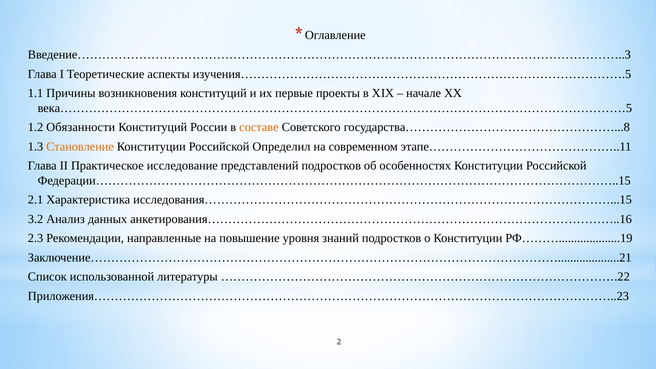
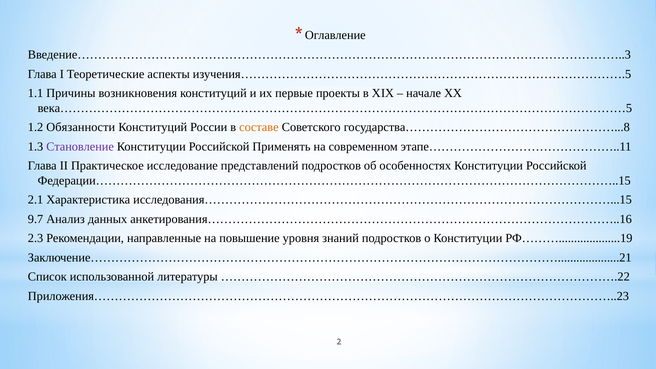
Становление colour: orange -> purple
Определил: Определил -> Применять
3.2: 3.2 -> 9.7
